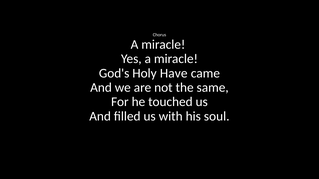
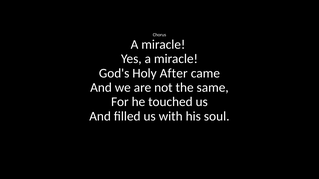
Have: Have -> After
